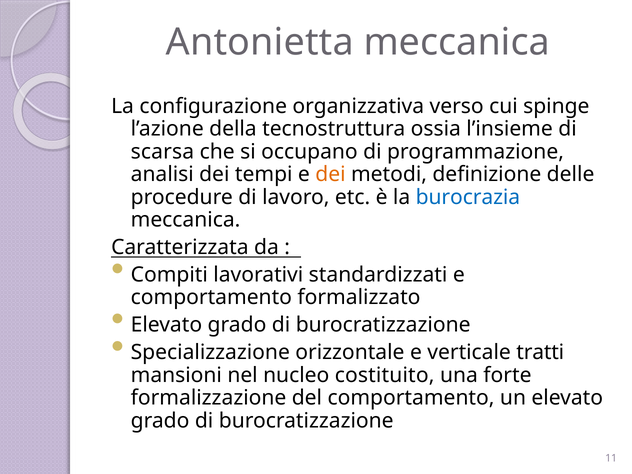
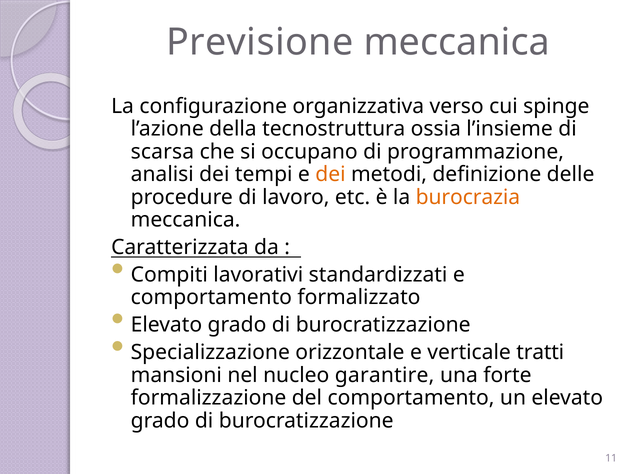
Antonietta: Antonietta -> Previsione
burocrazia colour: blue -> orange
costituito: costituito -> garantire
